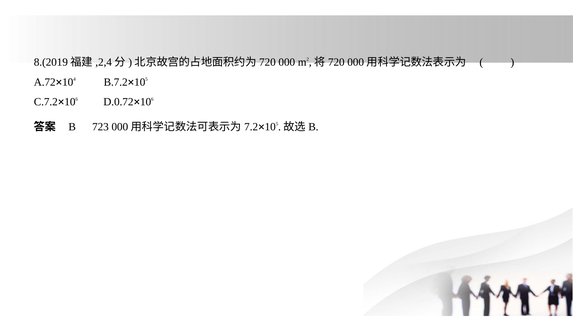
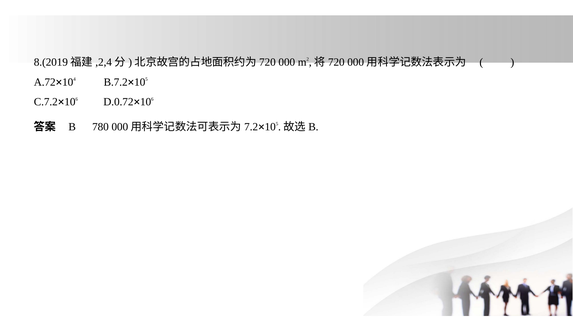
723: 723 -> 780
